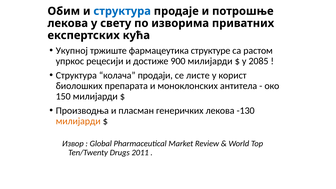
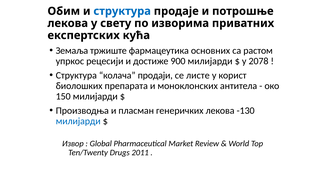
Укупној: Укупној -> Земаља
структуре: структуре -> основних
2085: 2085 -> 2078
милијарди at (78, 121) colour: orange -> blue
